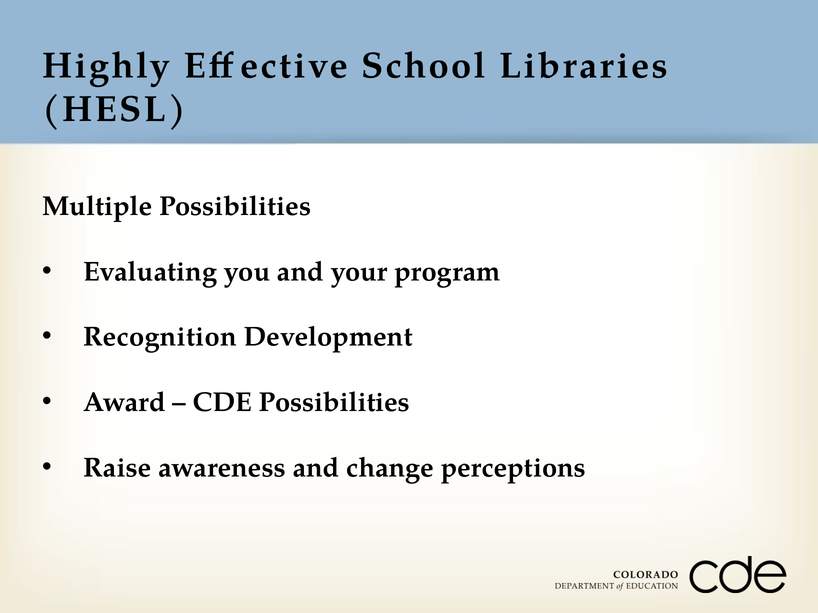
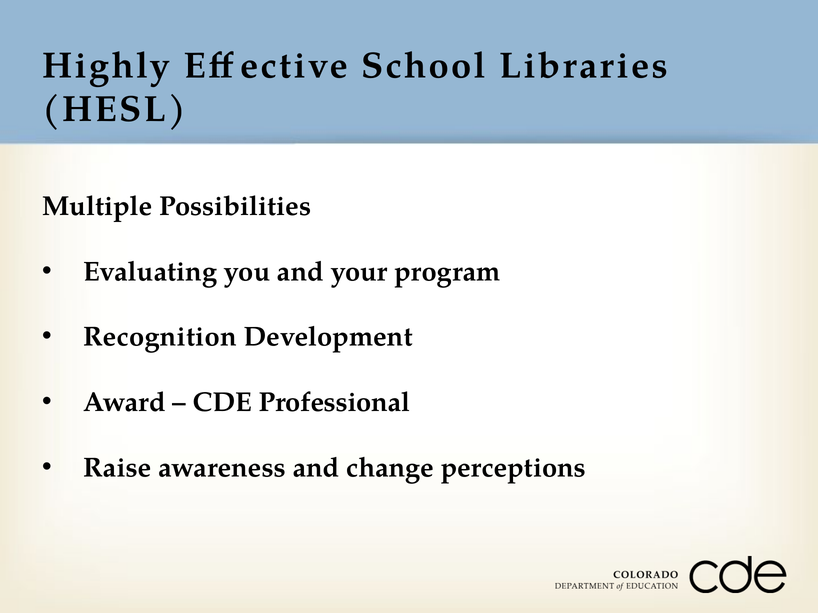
CDE Possibilities: Possibilities -> Professional
